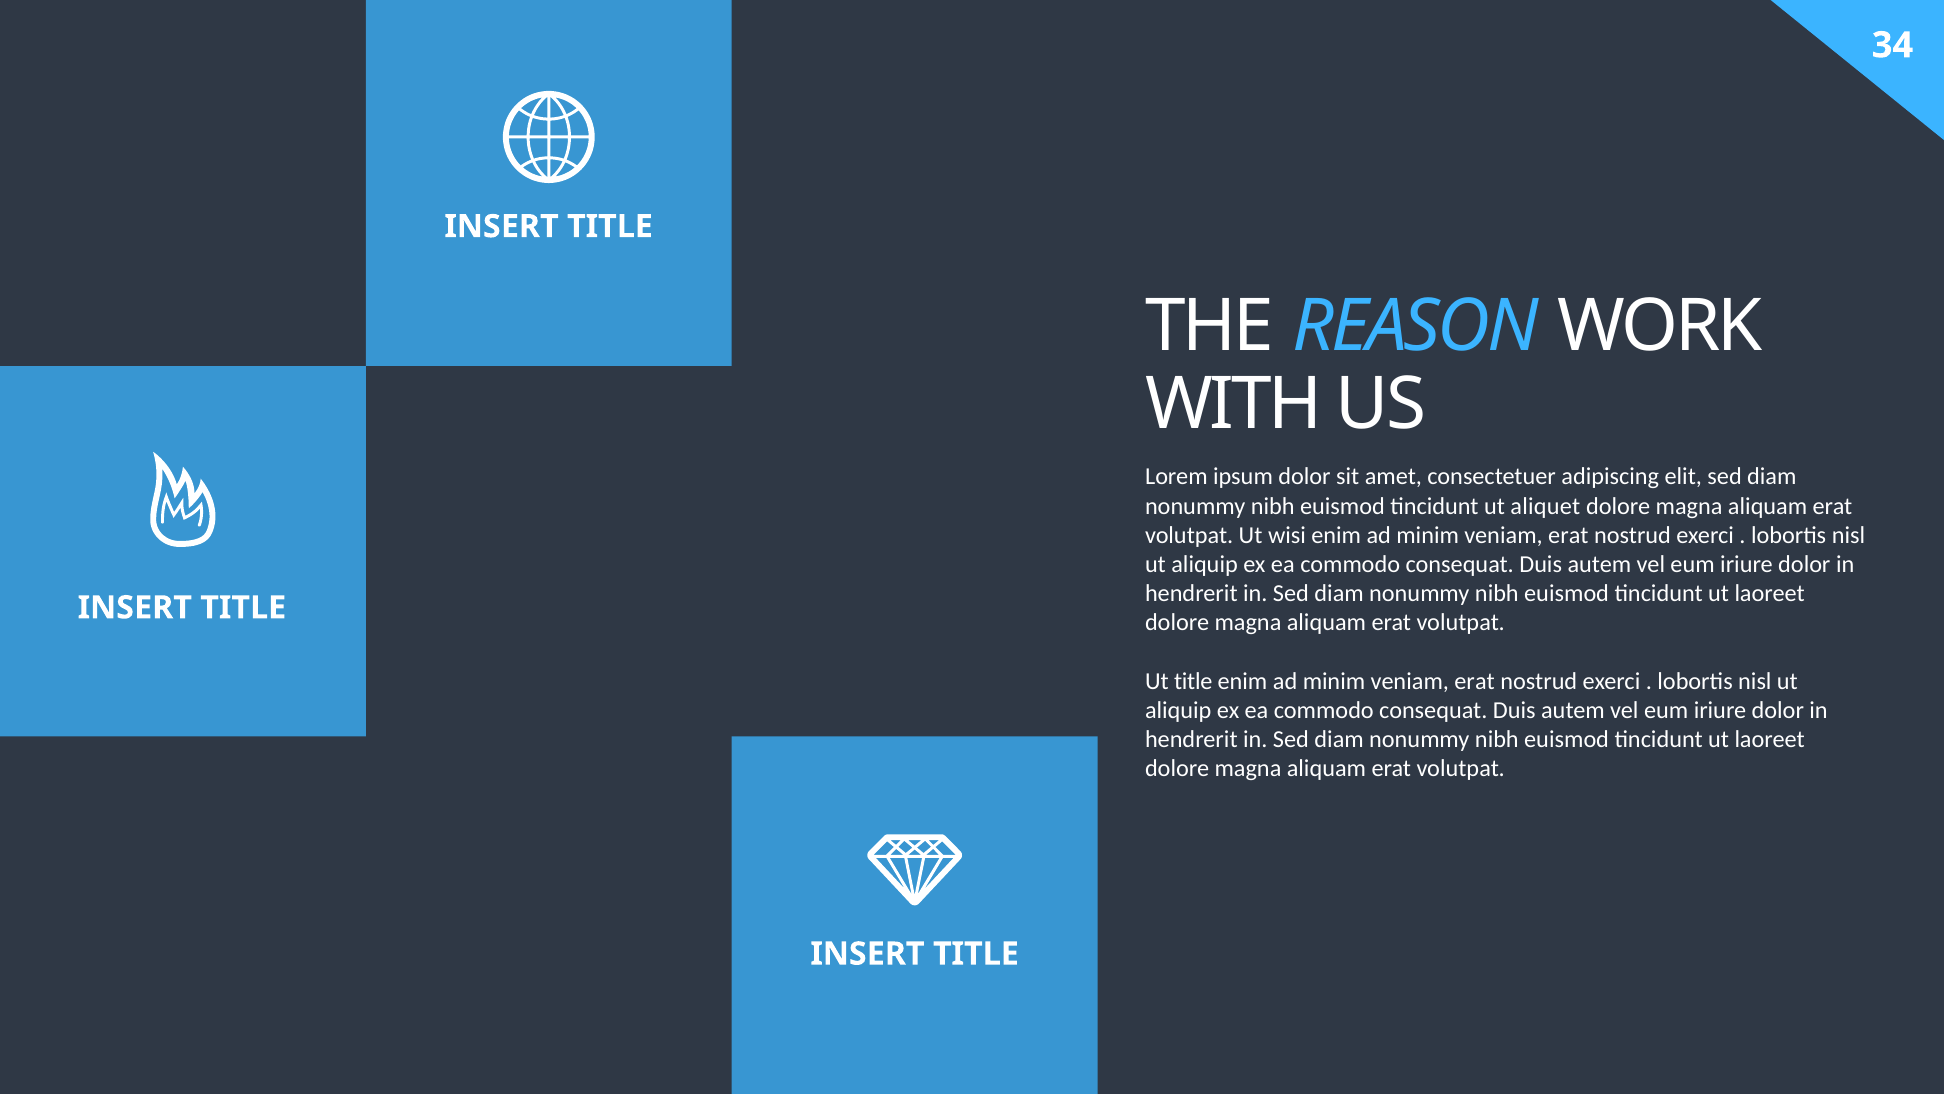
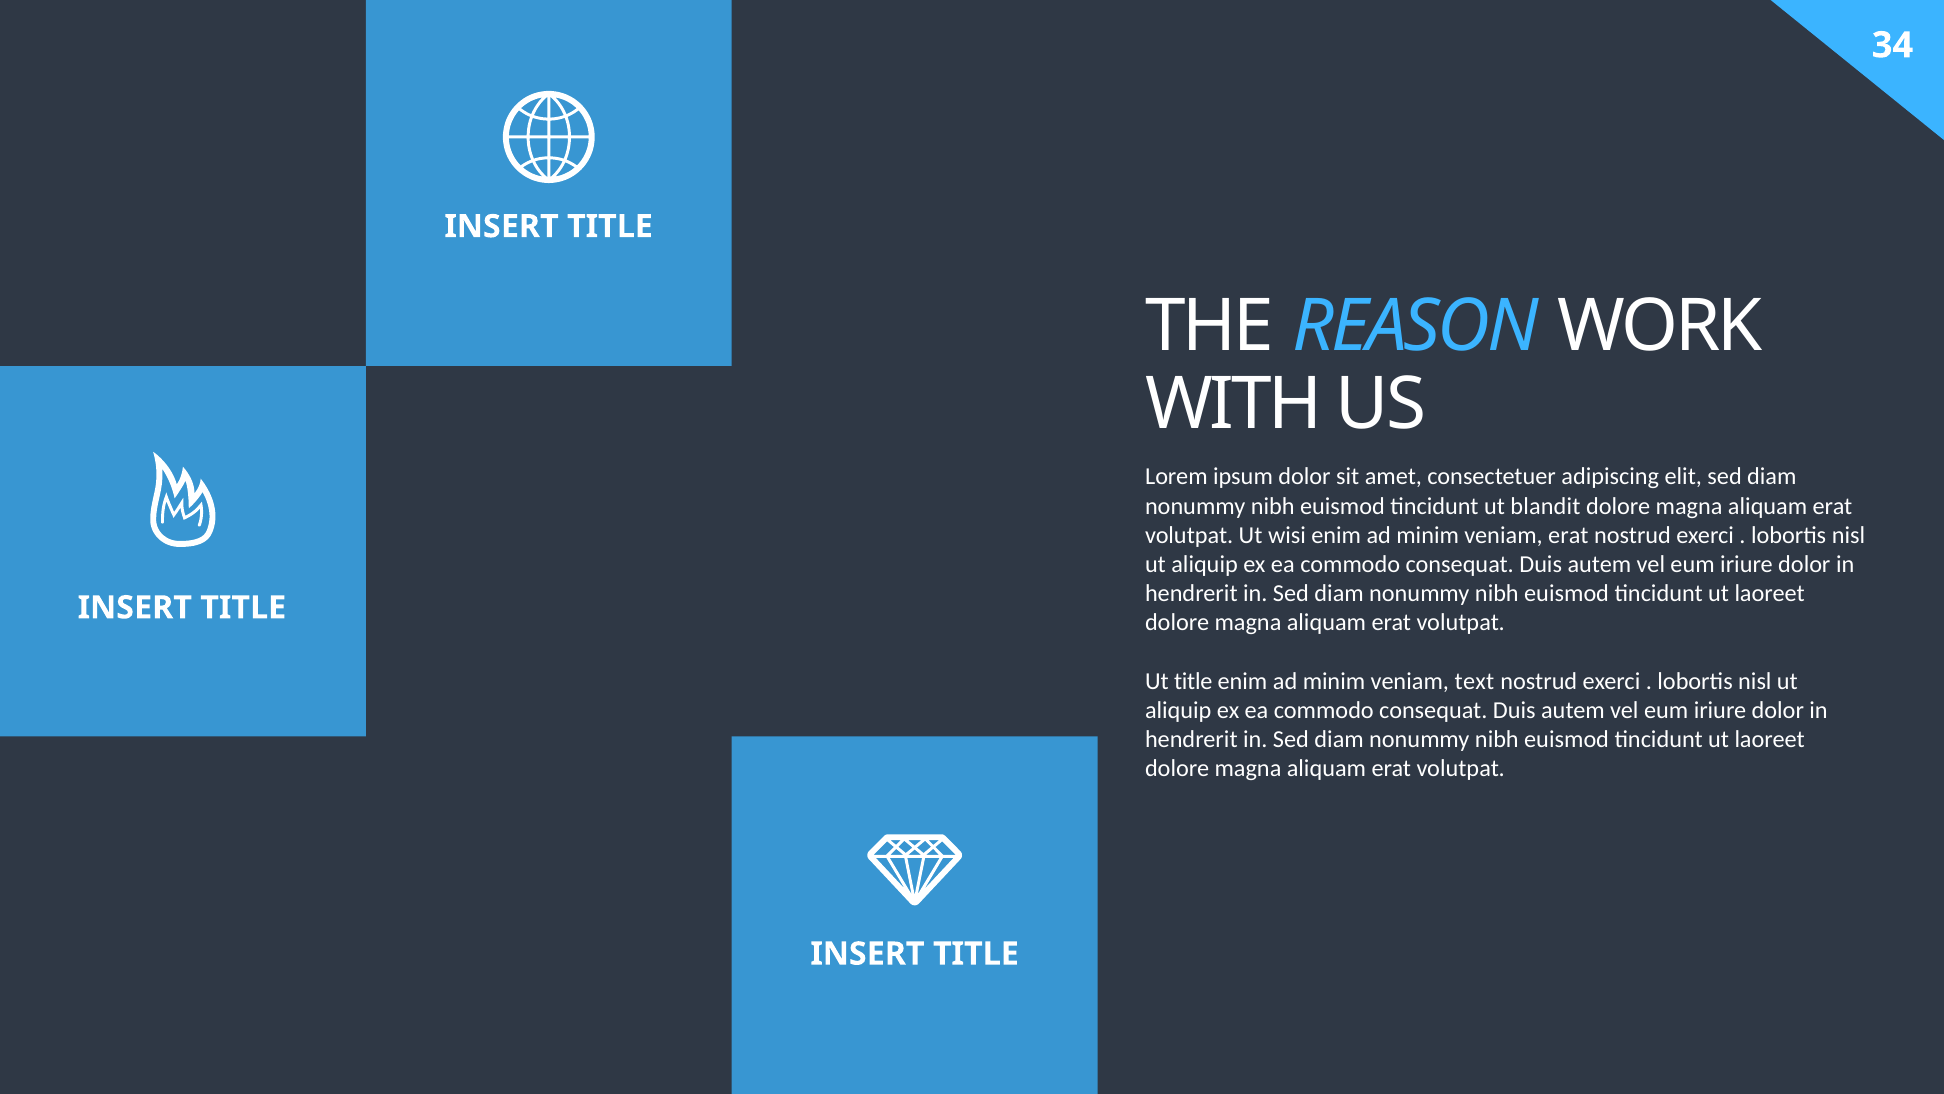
aliquet: aliquet -> blandit
erat at (1475, 681): erat -> text
